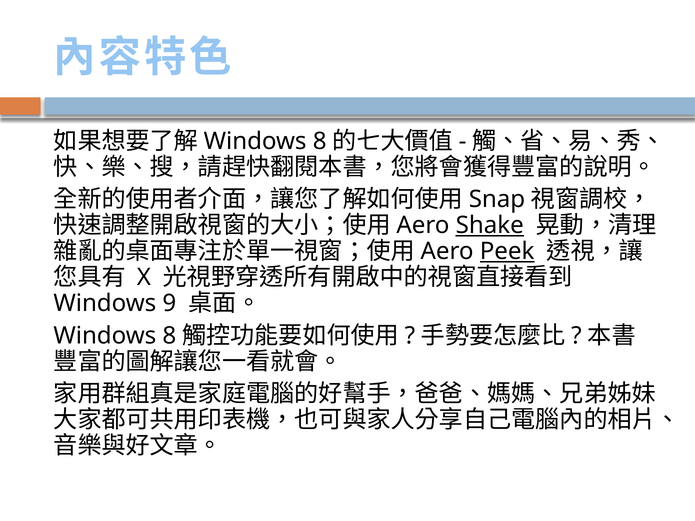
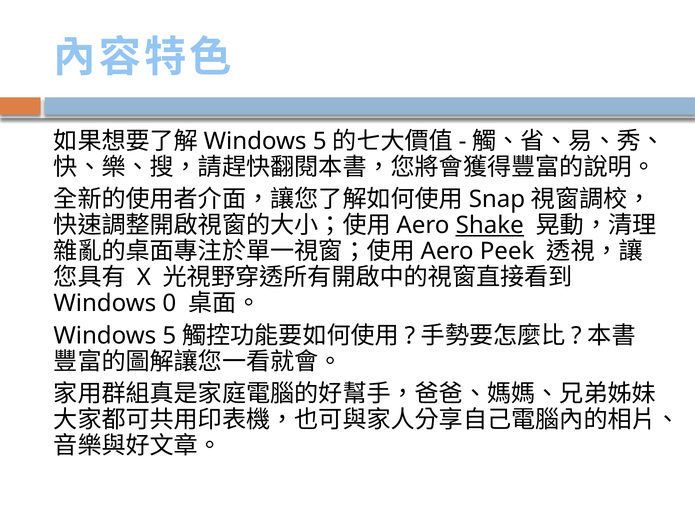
8 at (320, 141): 8 -> 5
Peek underline: present -> none
9: 9 -> 0
8 at (169, 336): 8 -> 5
